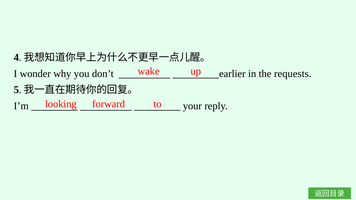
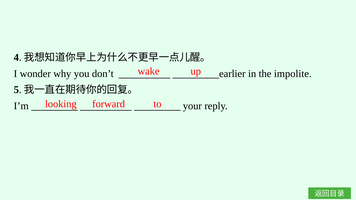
requests: requests -> impolite
